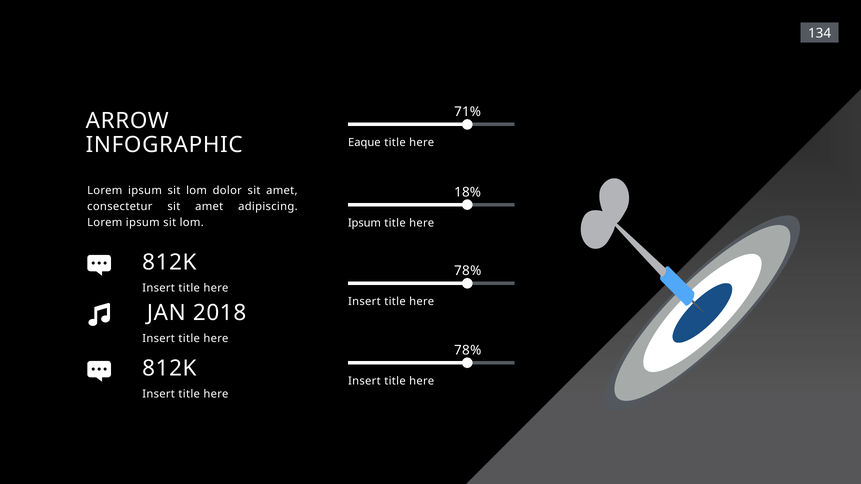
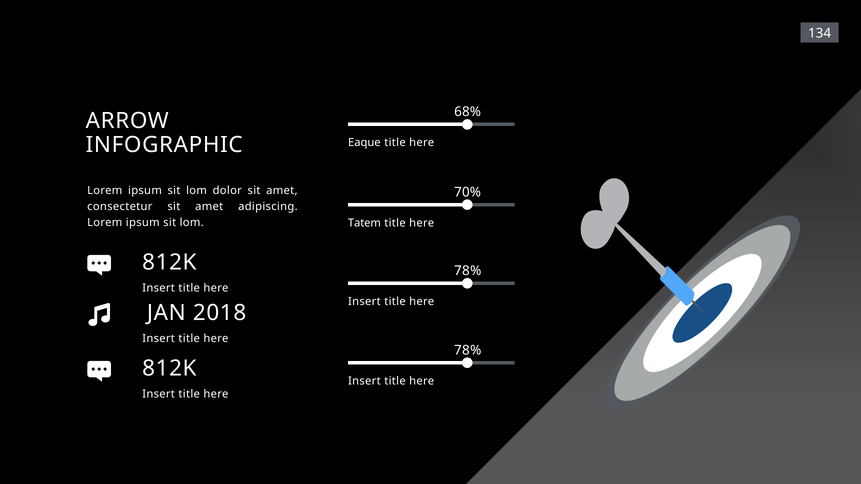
71%: 71% -> 68%
18%: 18% -> 70%
Ipsum at (364, 223): Ipsum -> Tatem
